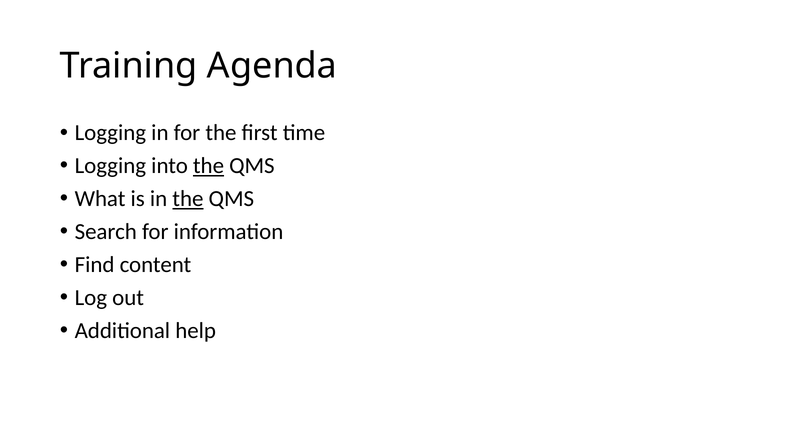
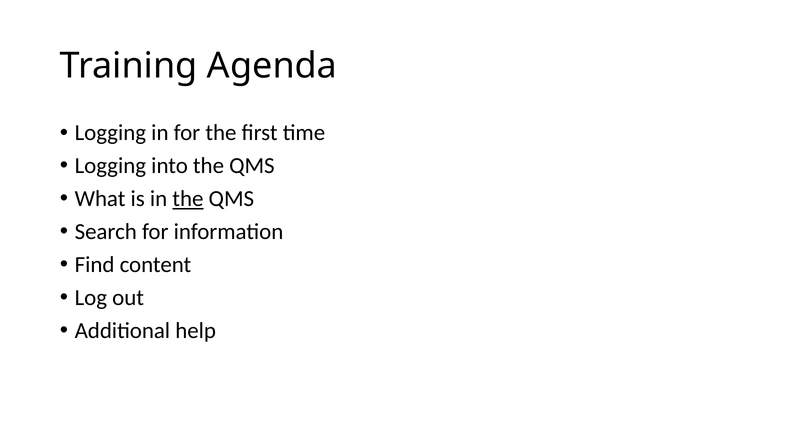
the at (208, 166) underline: present -> none
